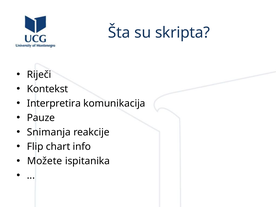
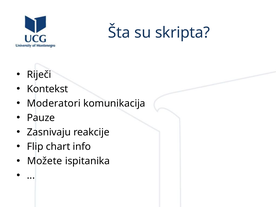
Interpretira: Interpretira -> Moderatori
Snimanja: Snimanja -> Zasnivaju
